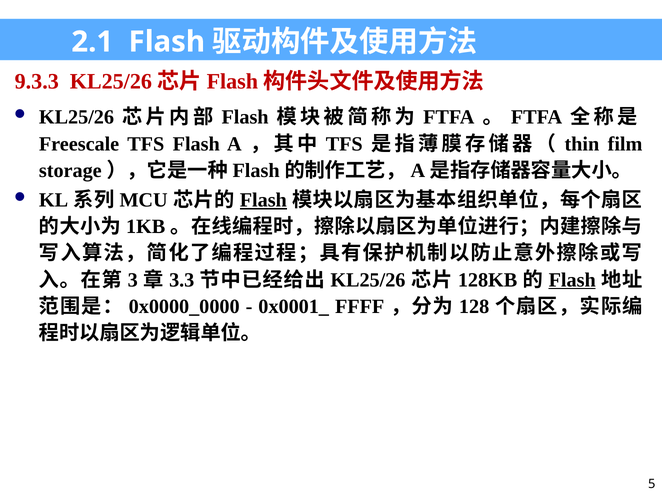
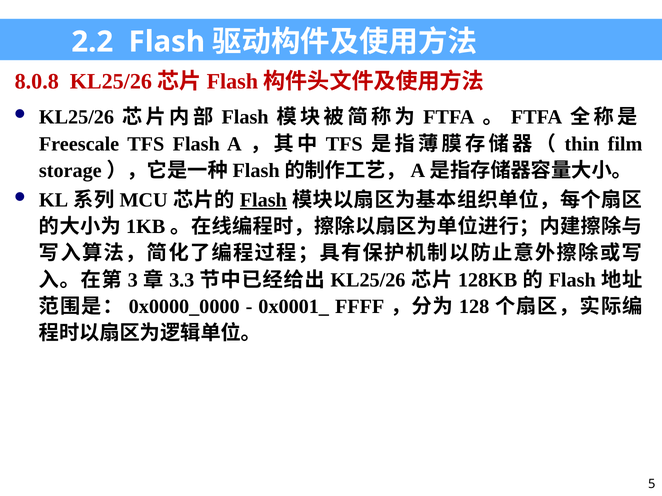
2.1: 2.1 -> 2.2
9.3.3: 9.3.3 -> 8.0.8
Flash at (572, 280) underline: present -> none
